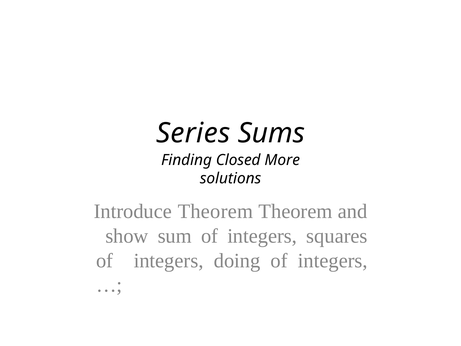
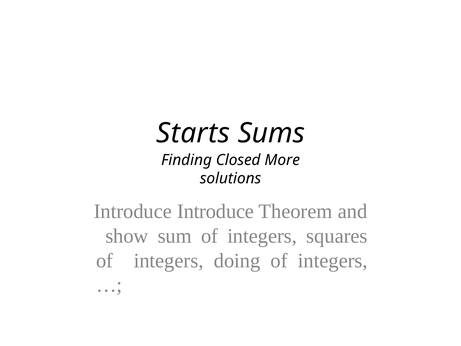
Series: Series -> Starts
Introduce Theorem: Theorem -> Introduce
